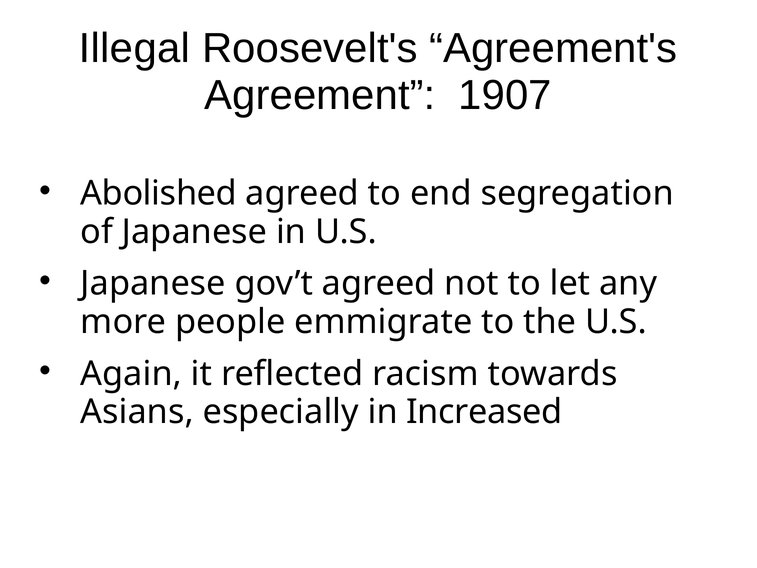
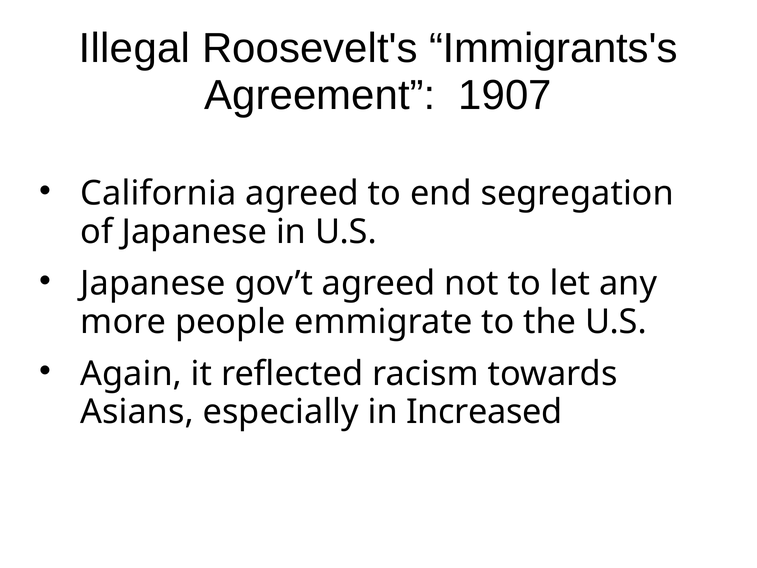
Agreement's: Agreement's -> Immigrants's
Abolished: Abolished -> California
